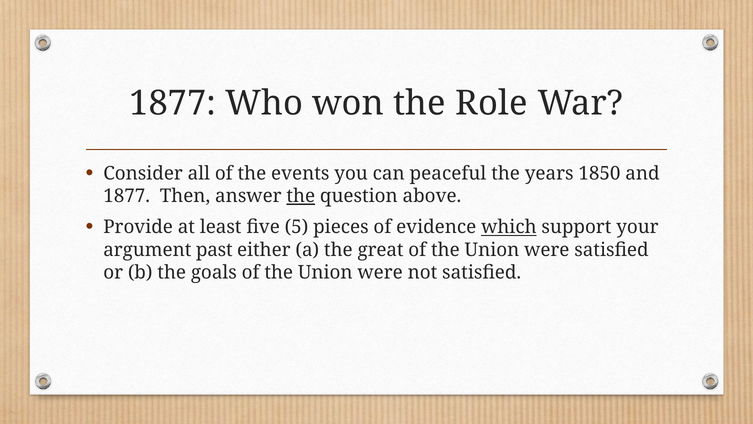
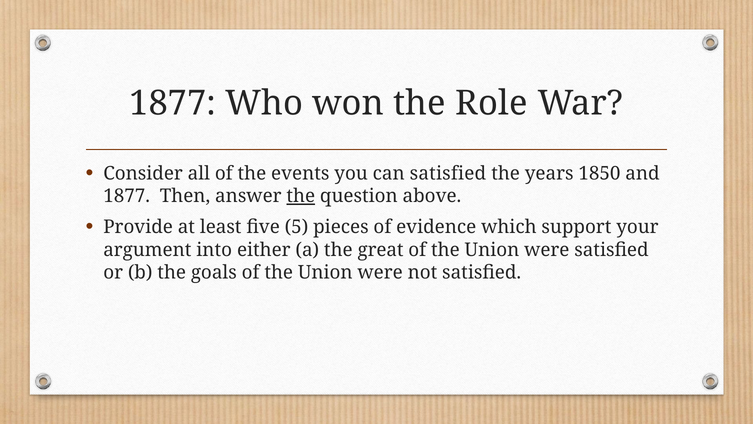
can peaceful: peaceful -> satisfied
which underline: present -> none
past: past -> into
